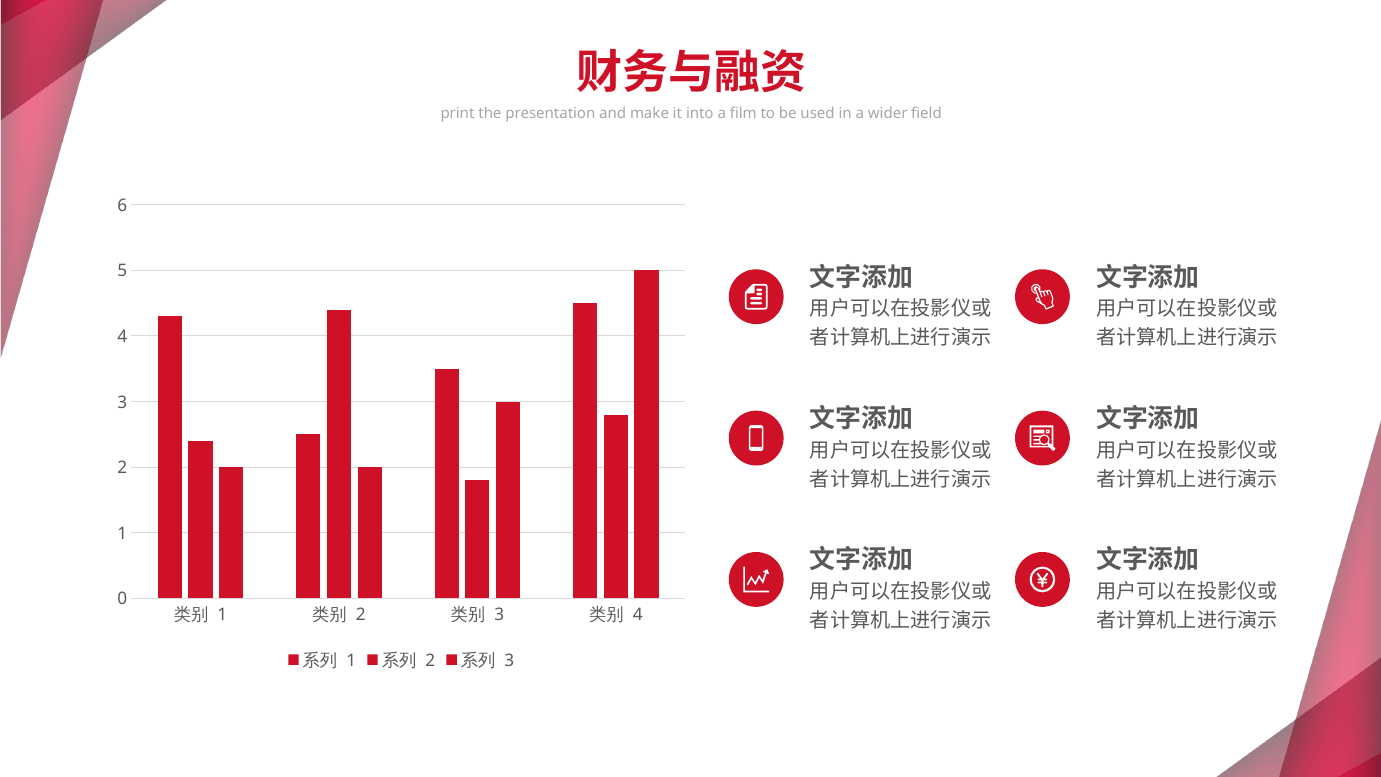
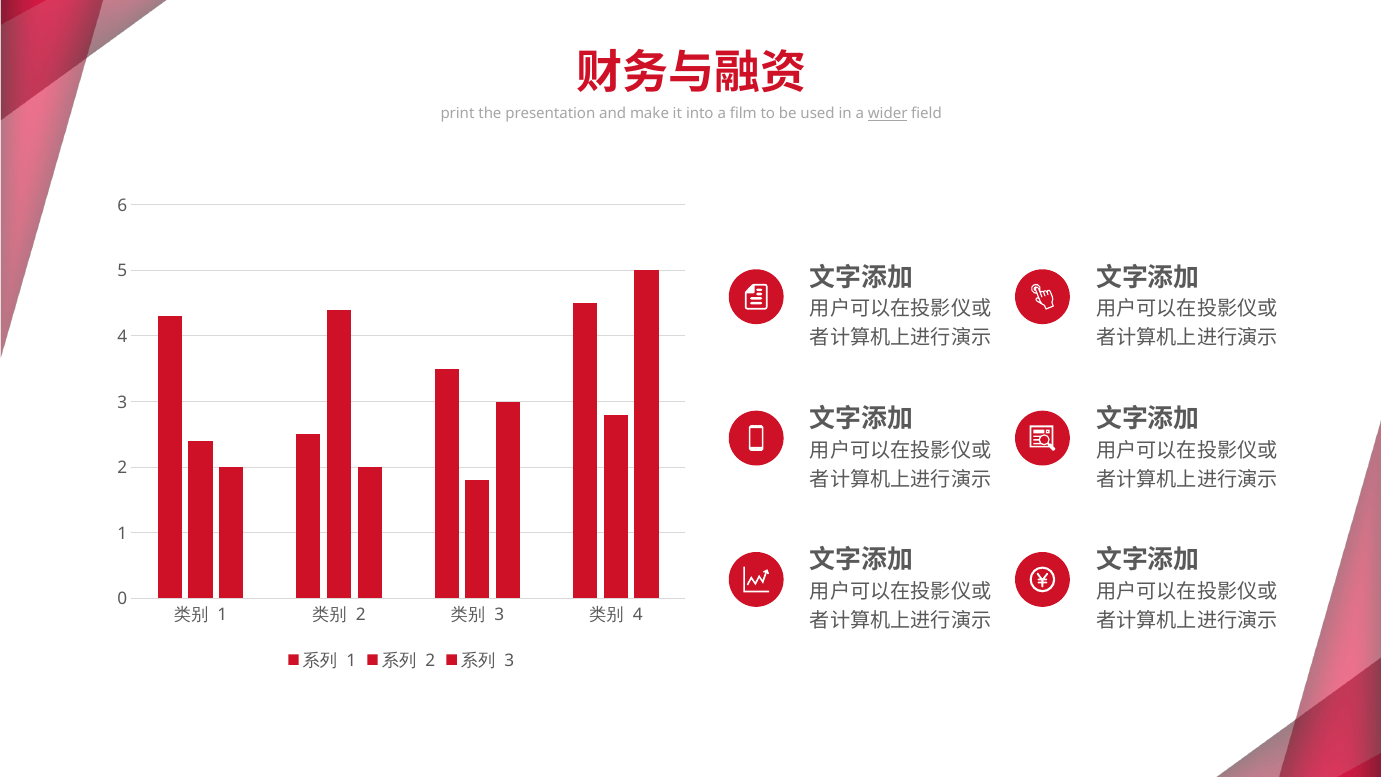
wider underline: none -> present
